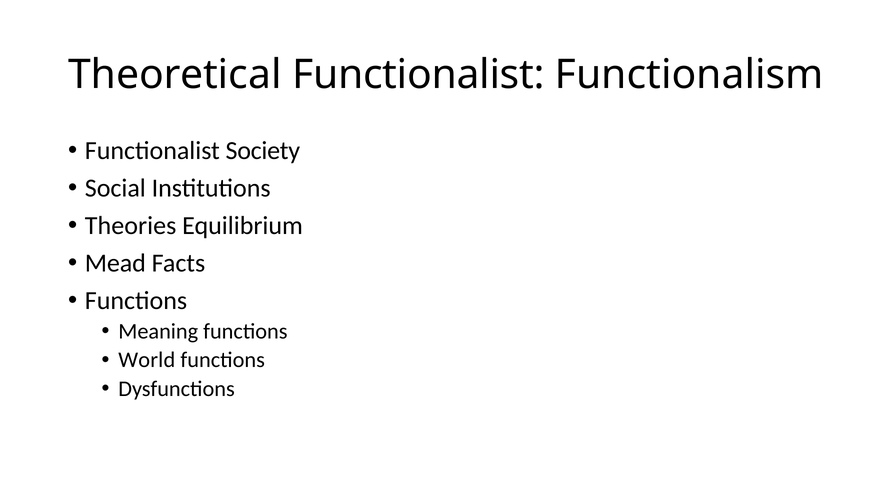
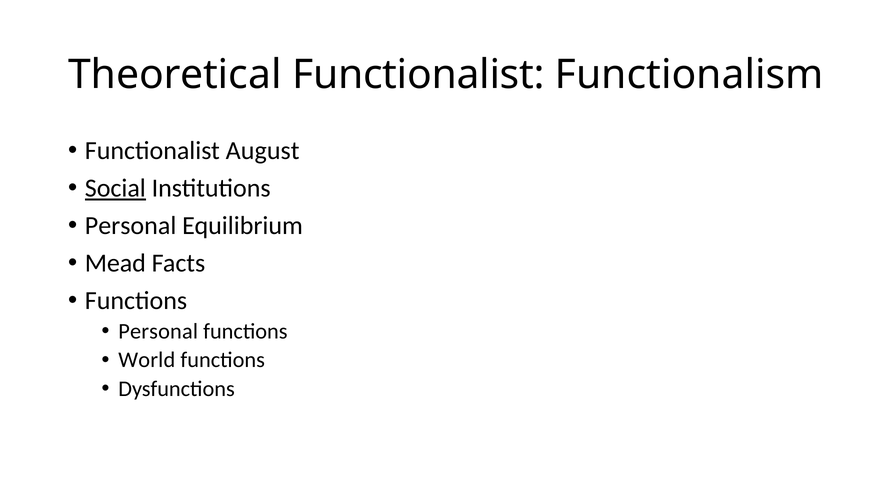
Society: Society -> August
Social underline: none -> present
Theories at (131, 226): Theories -> Personal
Meaning at (158, 332): Meaning -> Personal
